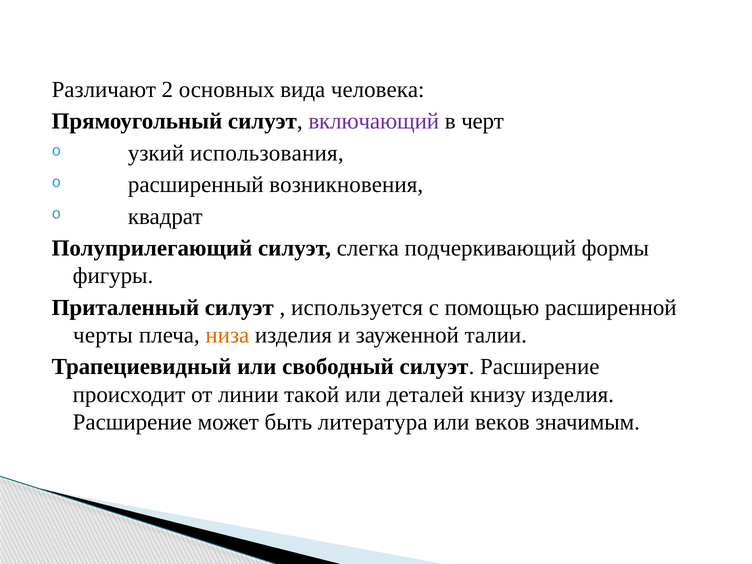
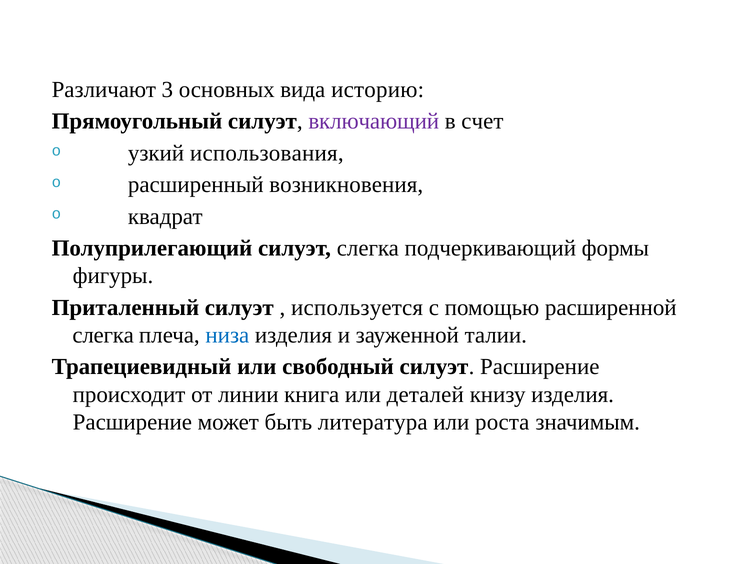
2: 2 -> 3
человека: человека -> историю
черт: черт -> счет
черты at (103, 335): черты -> слегка
низа colour: orange -> blue
такой: такой -> книга
веков: веков -> роста
